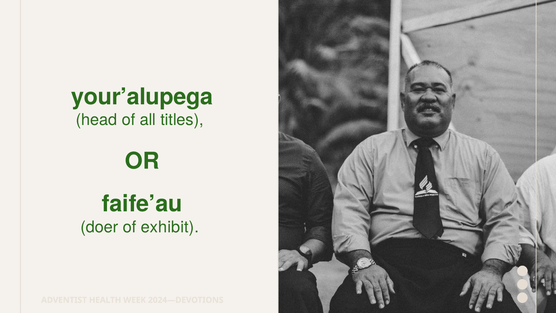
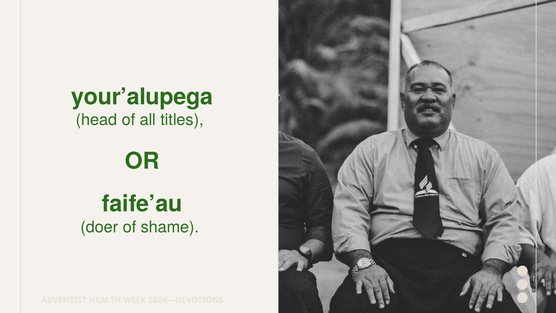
exhibit: exhibit -> shame
